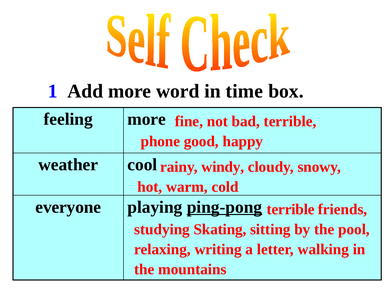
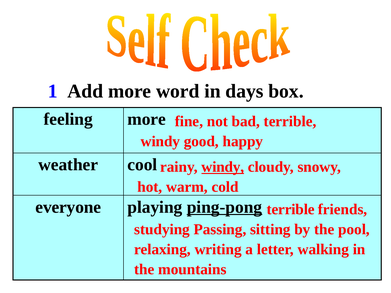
time: time -> days
phone at (160, 142): phone -> windy
windy at (223, 167) underline: none -> present
Skating: Skating -> Passing
